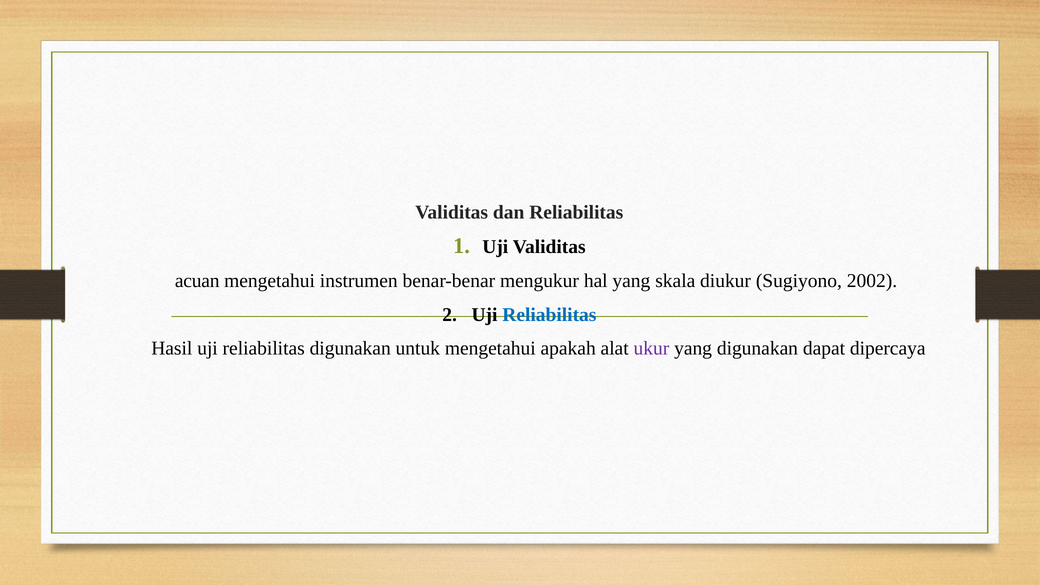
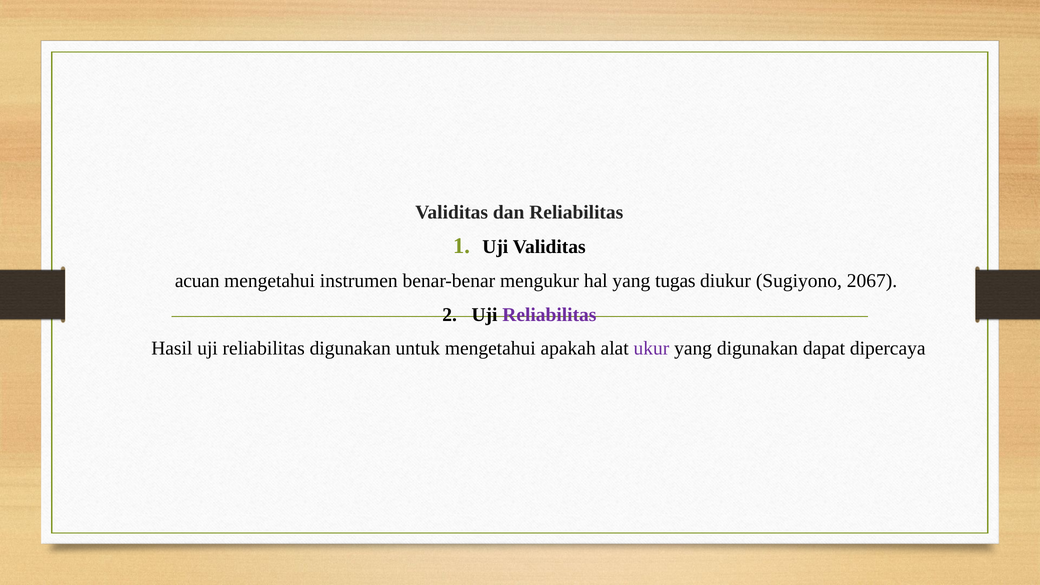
skala: skala -> tugas
2002: 2002 -> 2067
Reliabilitas at (549, 315) colour: blue -> purple
